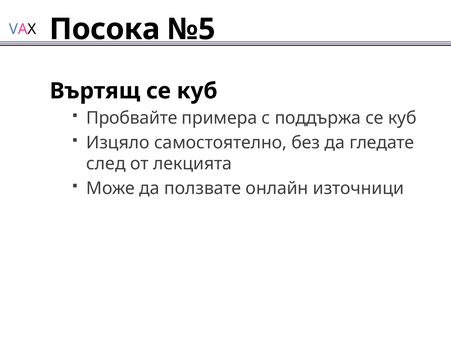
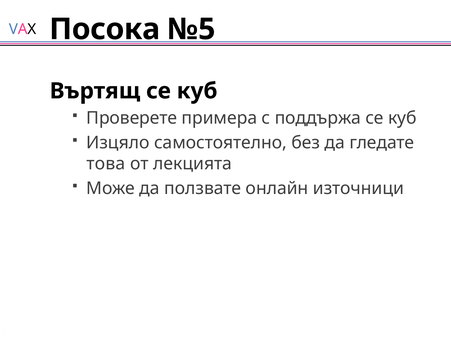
Пробвайте: Пробвайте -> Проверете
след: след -> това
